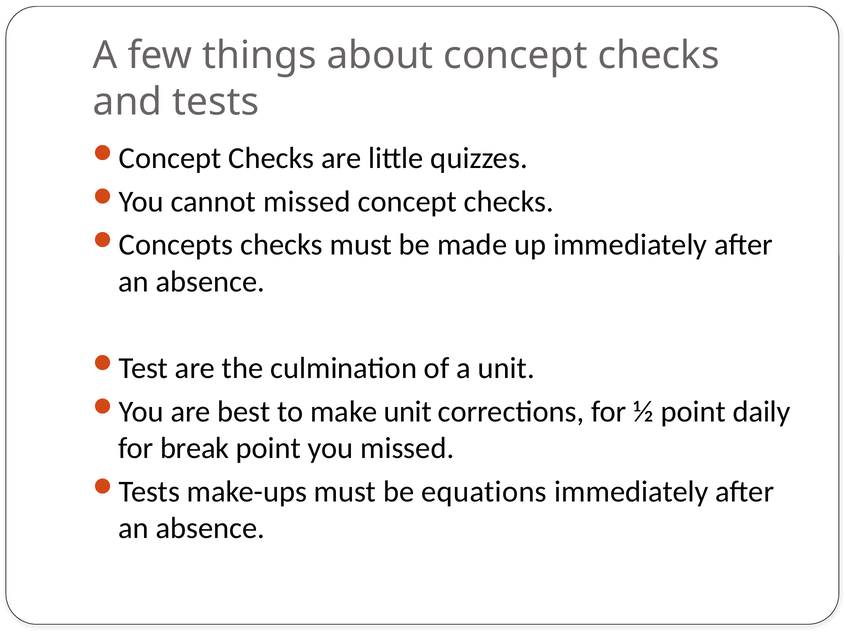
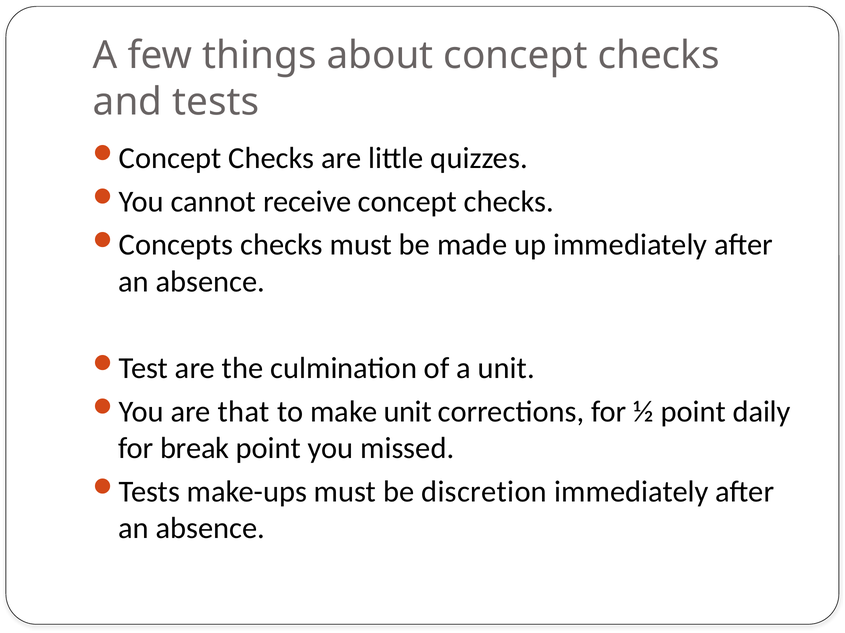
cannot missed: missed -> receive
best: best -> that
equations: equations -> discretion
